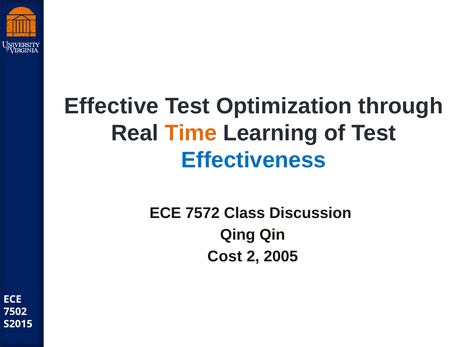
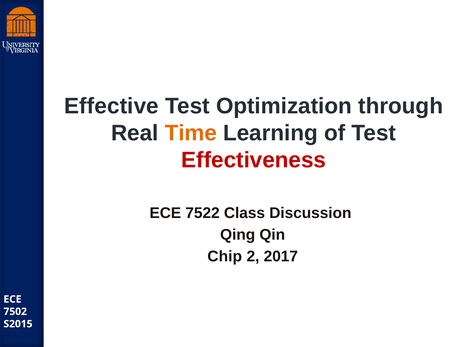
Effectiveness colour: blue -> red
7572: 7572 -> 7522
Cost: Cost -> Chip
2005: 2005 -> 2017
